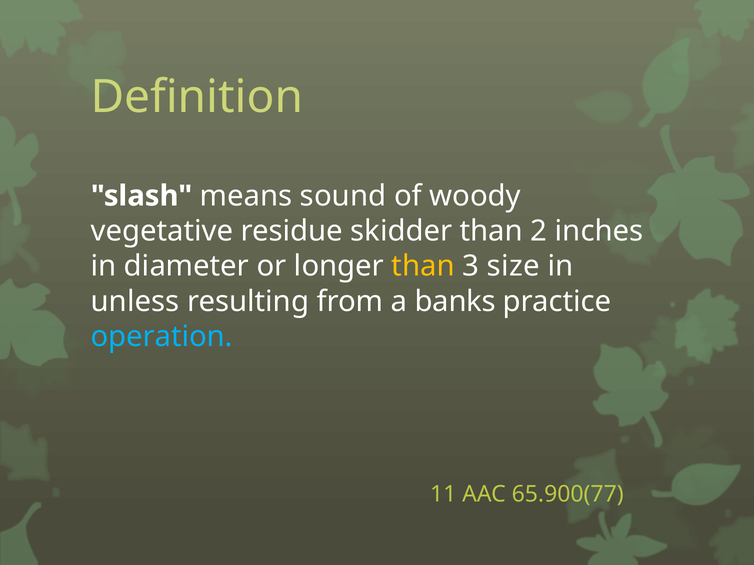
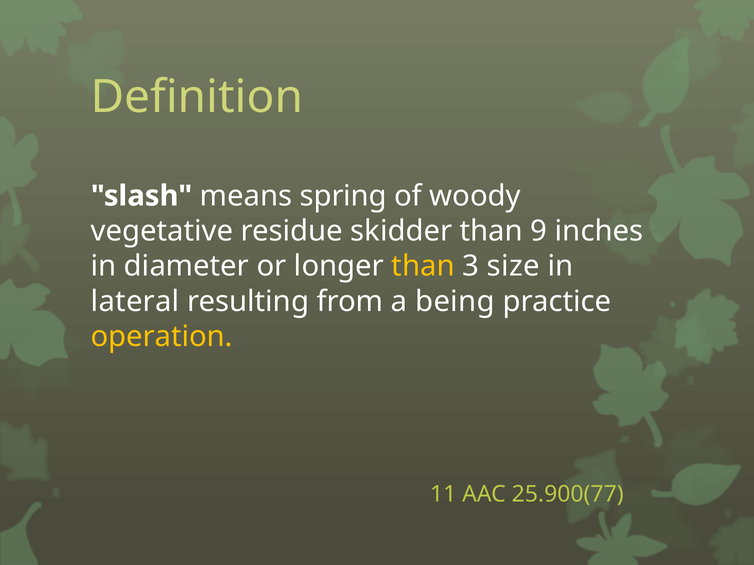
sound: sound -> spring
2: 2 -> 9
unless: unless -> lateral
banks: banks -> being
operation colour: light blue -> yellow
65.900(77: 65.900(77 -> 25.900(77
